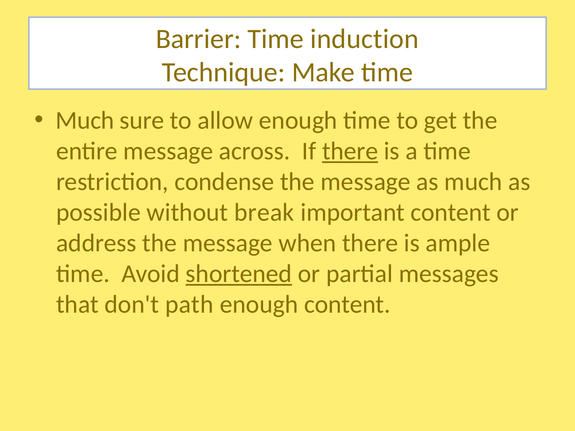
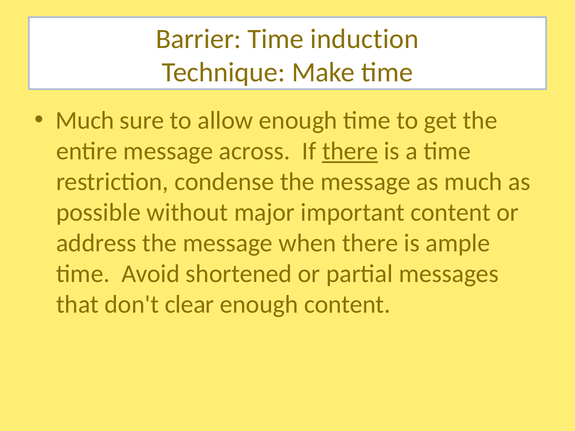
break: break -> major
shortened underline: present -> none
path: path -> clear
